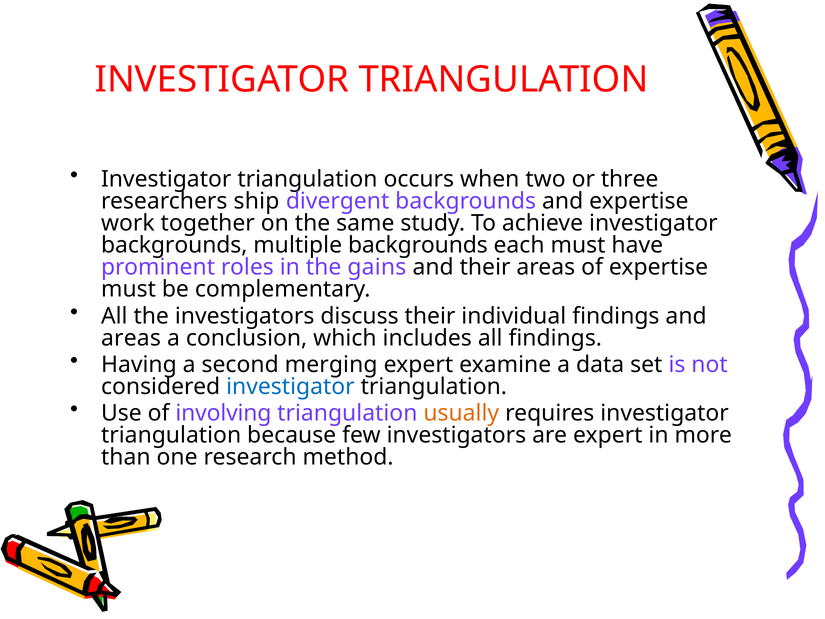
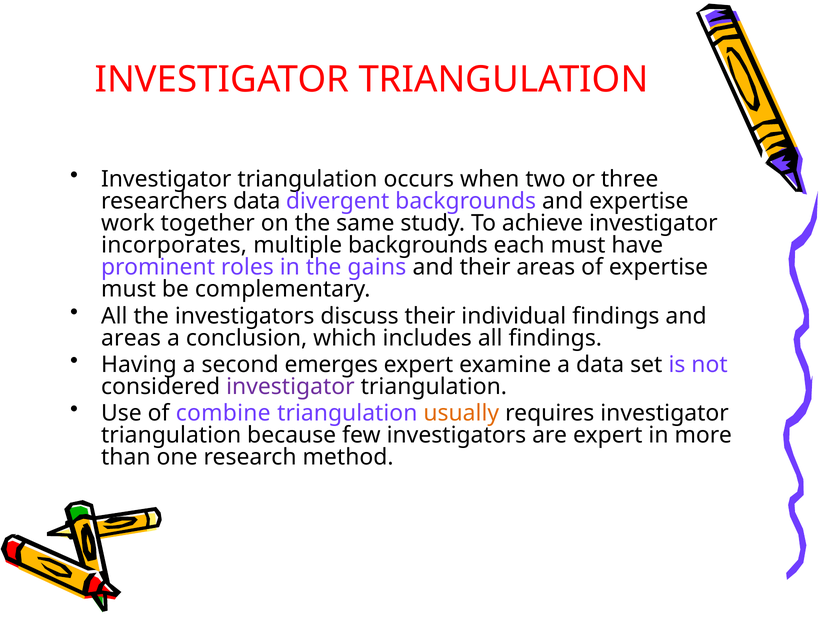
researchers ship: ship -> data
backgrounds at (174, 245): backgrounds -> incorporates
merging: merging -> emerges
investigator at (290, 387) colour: blue -> purple
involving: involving -> combine
